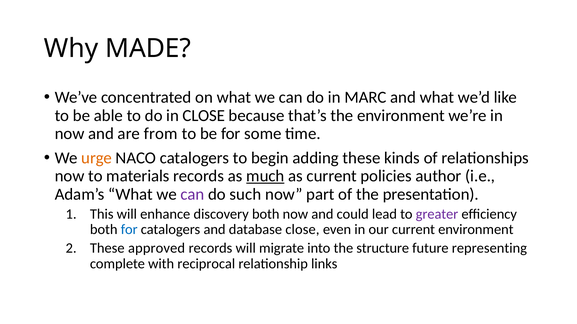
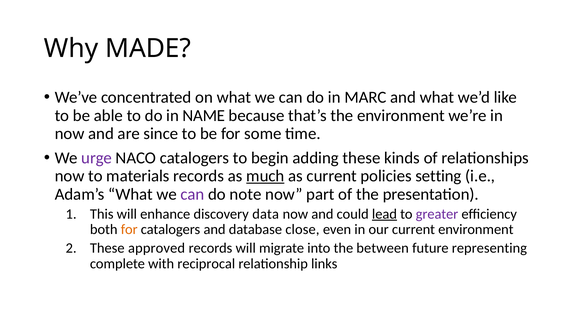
in CLOSE: CLOSE -> NAME
from: from -> since
urge colour: orange -> purple
author: author -> setting
such: such -> note
discovery both: both -> data
lead underline: none -> present
for at (129, 230) colour: blue -> orange
structure: structure -> between
